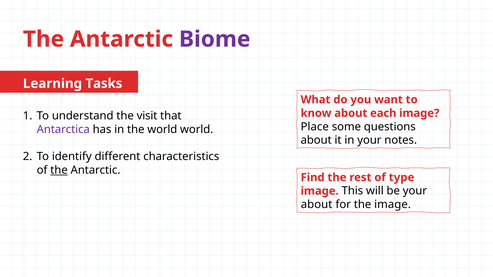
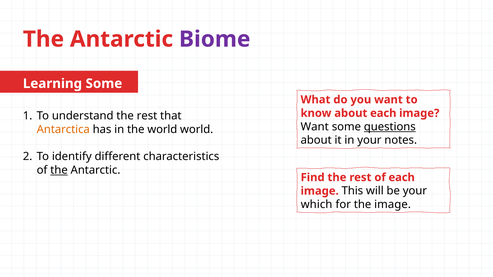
Learning Tasks: Tasks -> Some
understand the visit: visit -> rest
Place at (315, 127): Place -> Want
questions underline: none -> present
Antarctica colour: purple -> orange
of type: type -> each
about at (317, 205): about -> which
